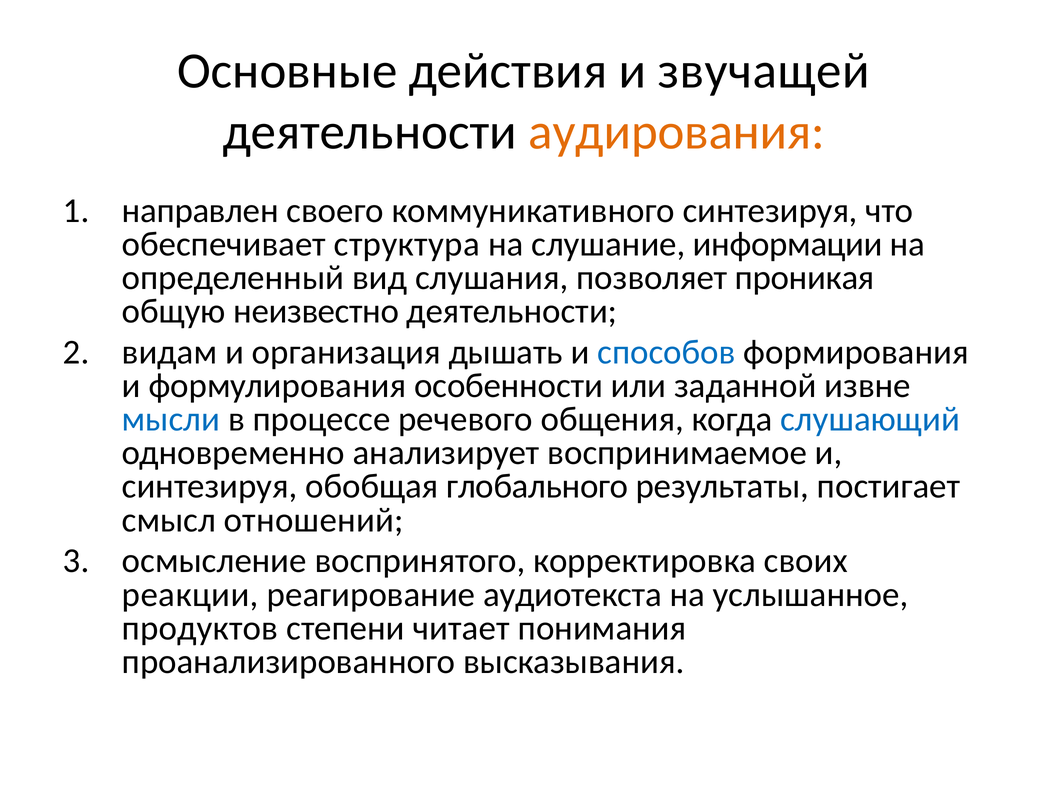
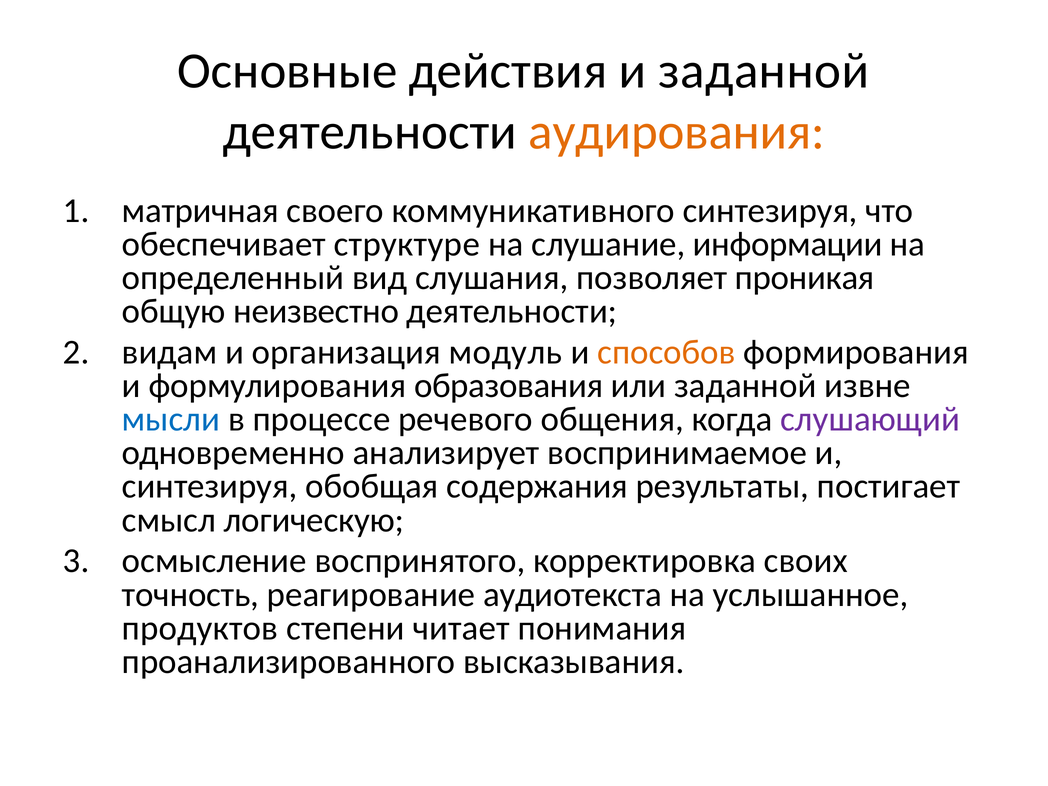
и звучащей: звучащей -> заданной
направлен: направлен -> матричная
структура: структура -> структуре
дышать: дышать -> модуль
способов colour: blue -> orange
особенности: особенности -> образования
слушающий colour: blue -> purple
глобального: глобального -> содержания
отношений: отношений -> логическую
реакции: реакции -> точность
